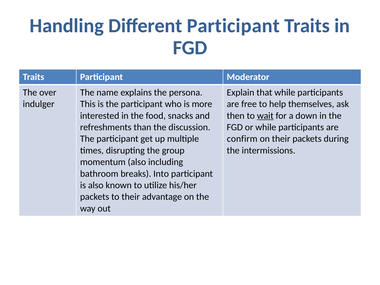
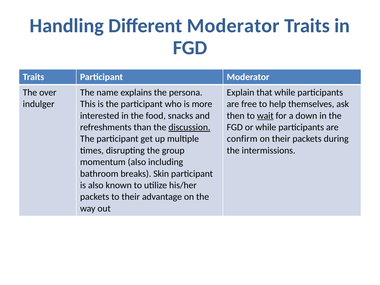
Different Participant: Participant -> Moderator
discussion underline: none -> present
Into: Into -> Skin
